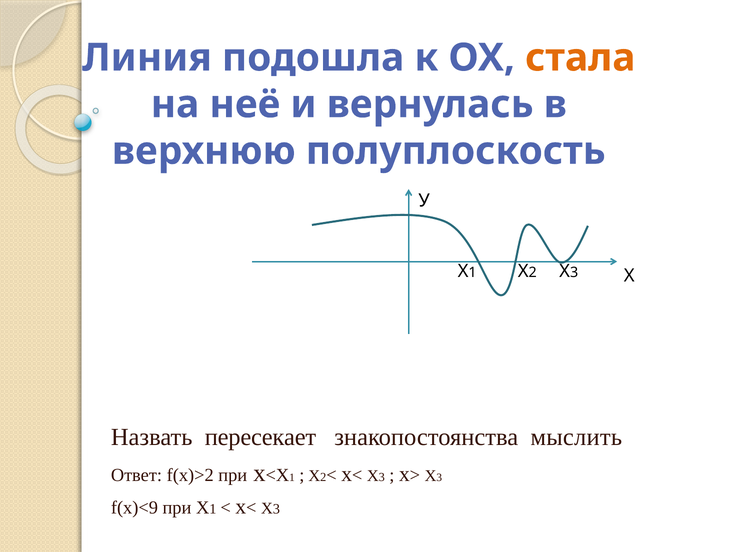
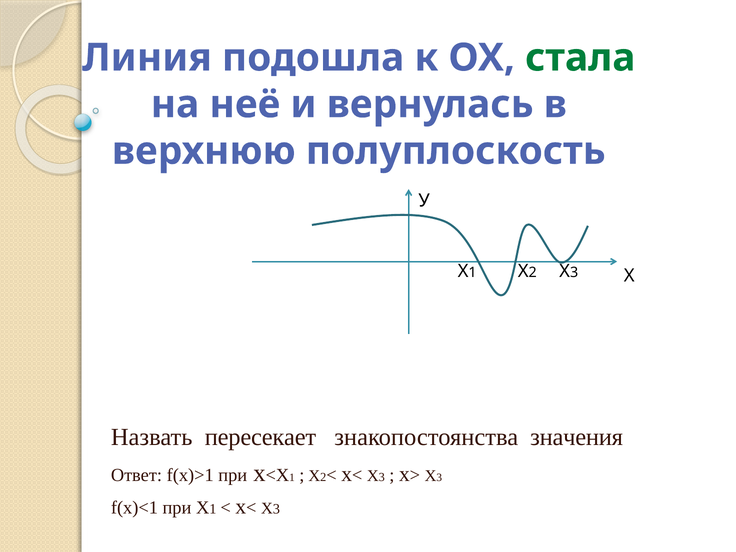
стала colour: orange -> green
мыслить: мыслить -> значения
f(x)>2: f(x)>2 -> f(x)>1
f(x)<9: f(x)<9 -> f(x)<1
